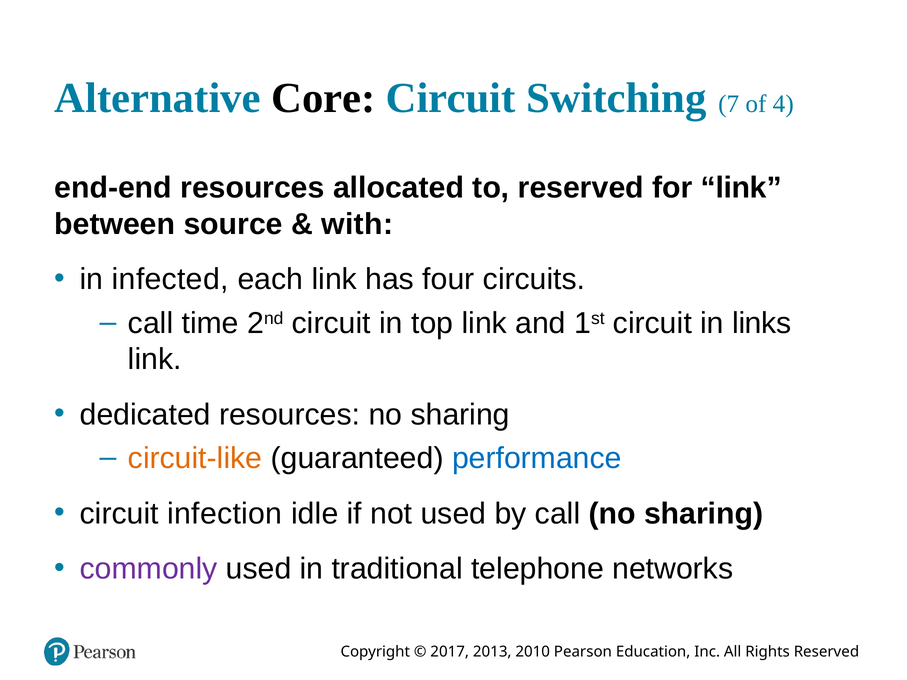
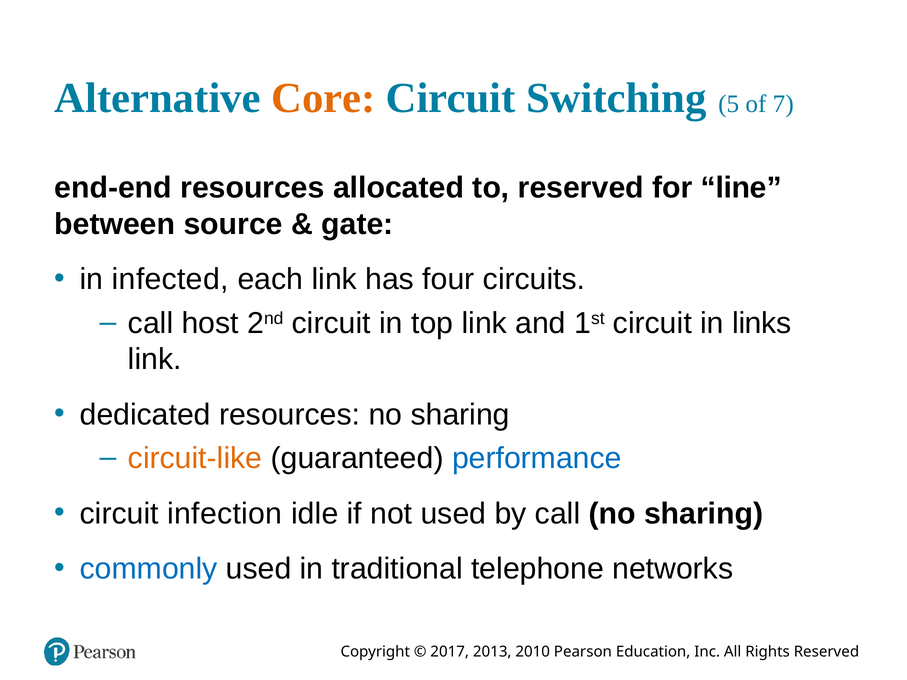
Core colour: black -> orange
7: 7 -> 5
4: 4 -> 7
for link: link -> line
with: with -> gate
time: time -> host
commonly colour: purple -> blue
